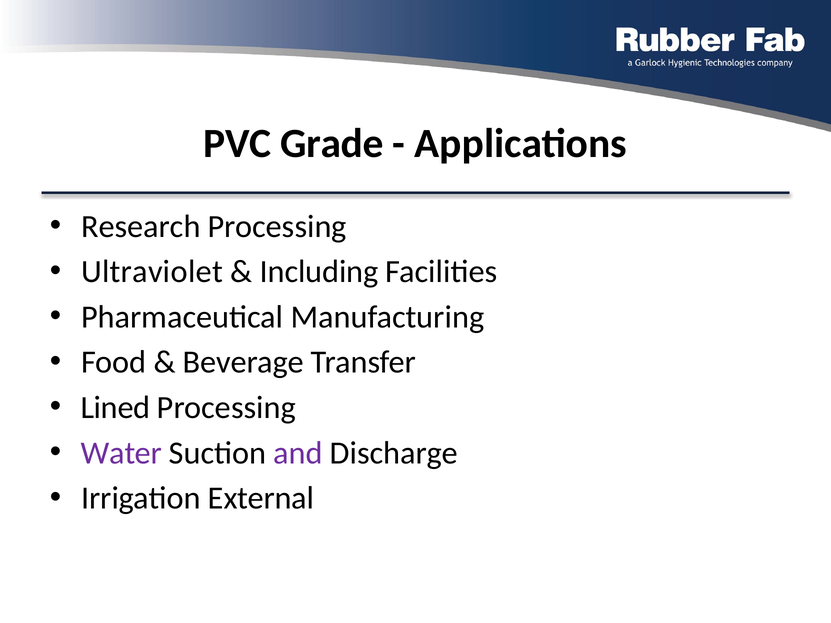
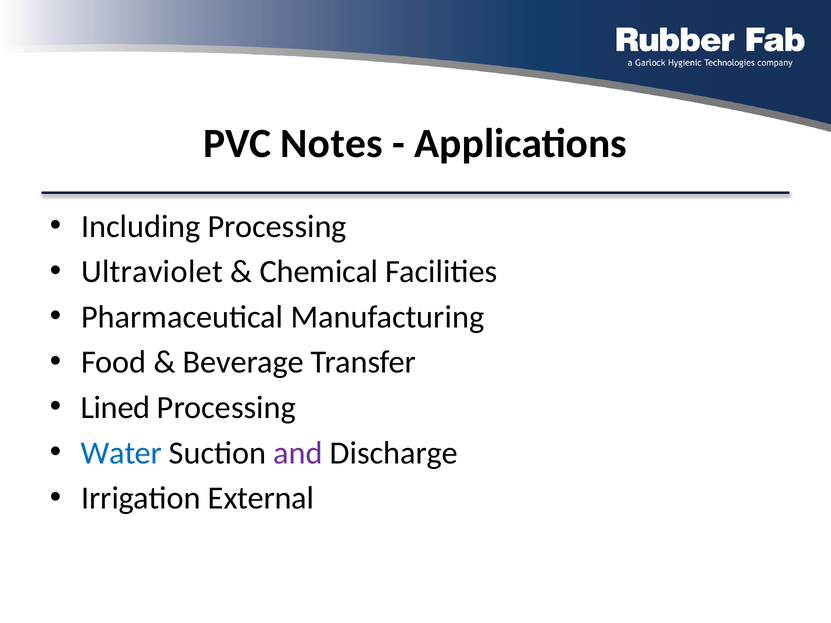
Grade: Grade -> Notes
Research: Research -> Including
Including: Including -> Chemical
Water colour: purple -> blue
